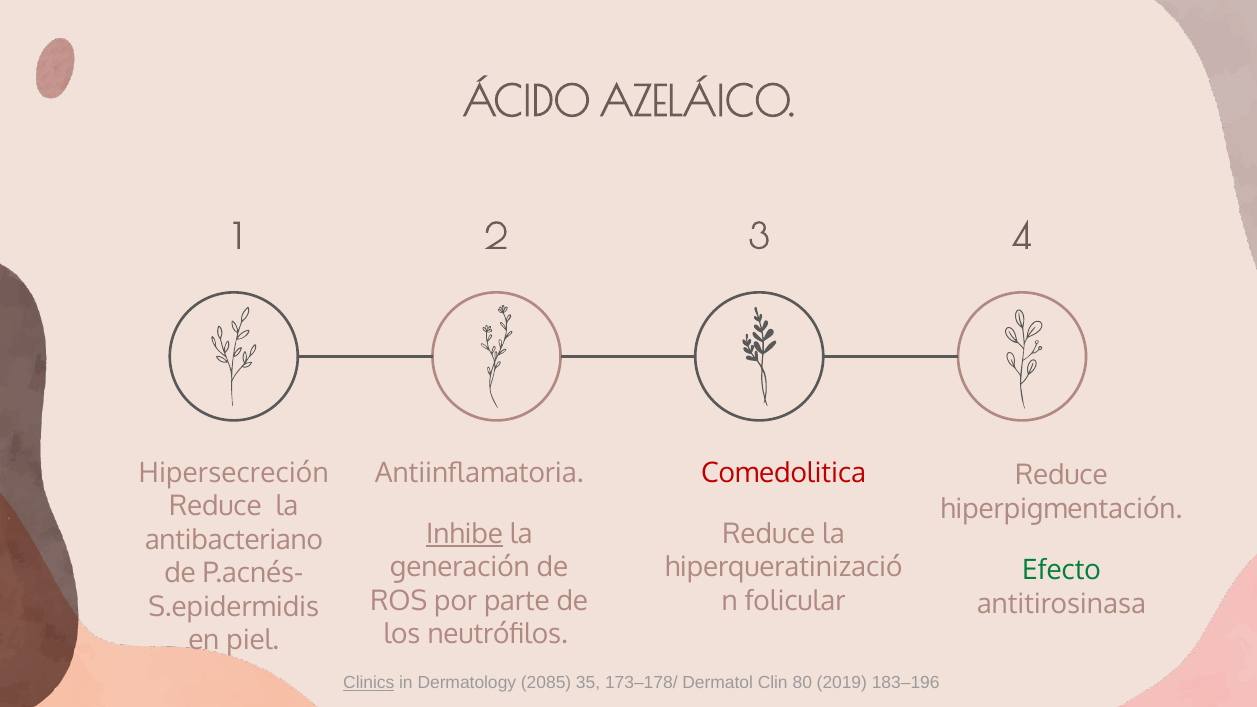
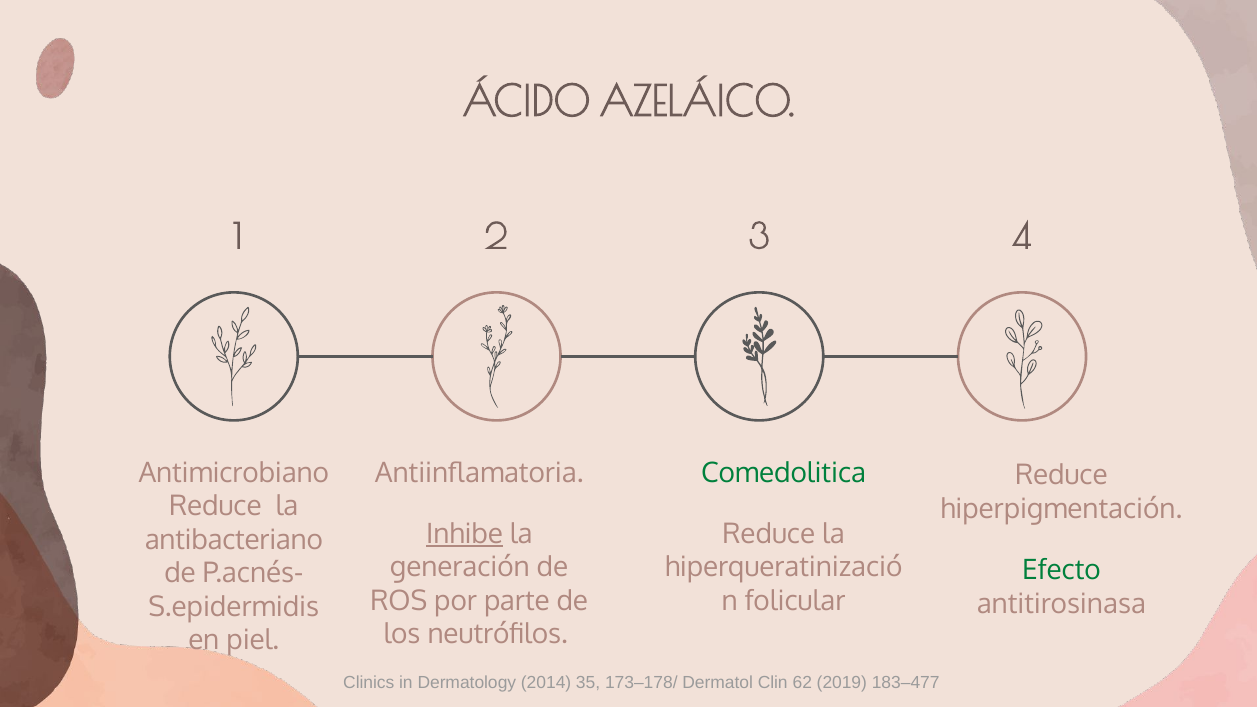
Hipersecreción: Hipersecreción -> Antimicrobiano
Comedolitica colour: red -> green
Clinics underline: present -> none
2085: 2085 -> 2014
80: 80 -> 62
183–196: 183–196 -> 183–477
